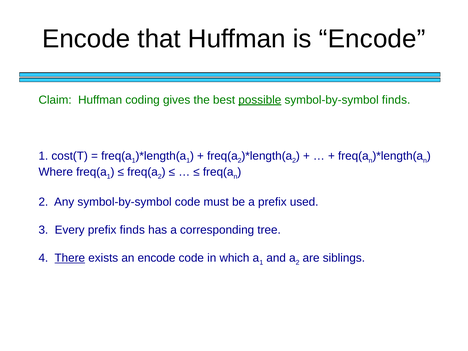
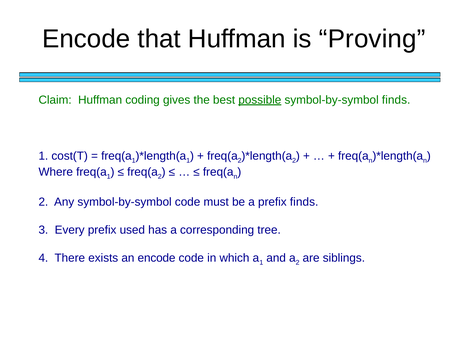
is Encode: Encode -> Proving
prefix used: used -> finds
prefix finds: finds -> used
There underline: present -> none
